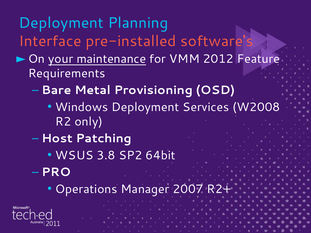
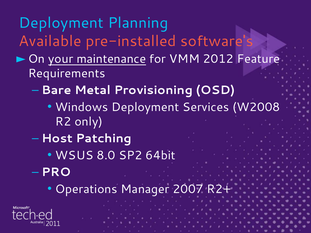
Interface: Interface -> Available
3.8: 3.8 -> 8.0
